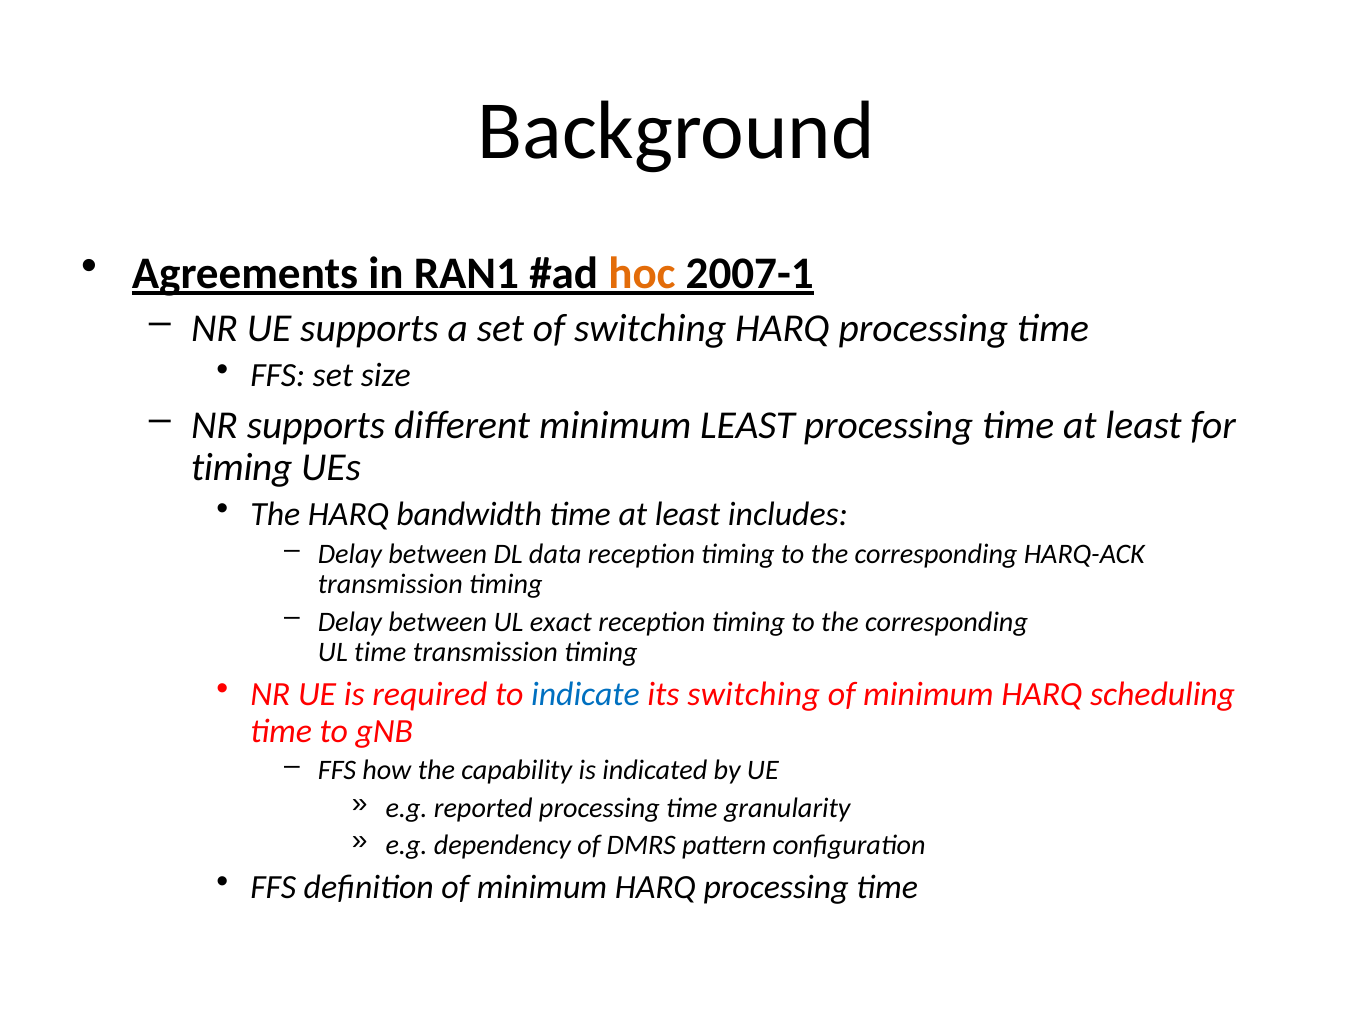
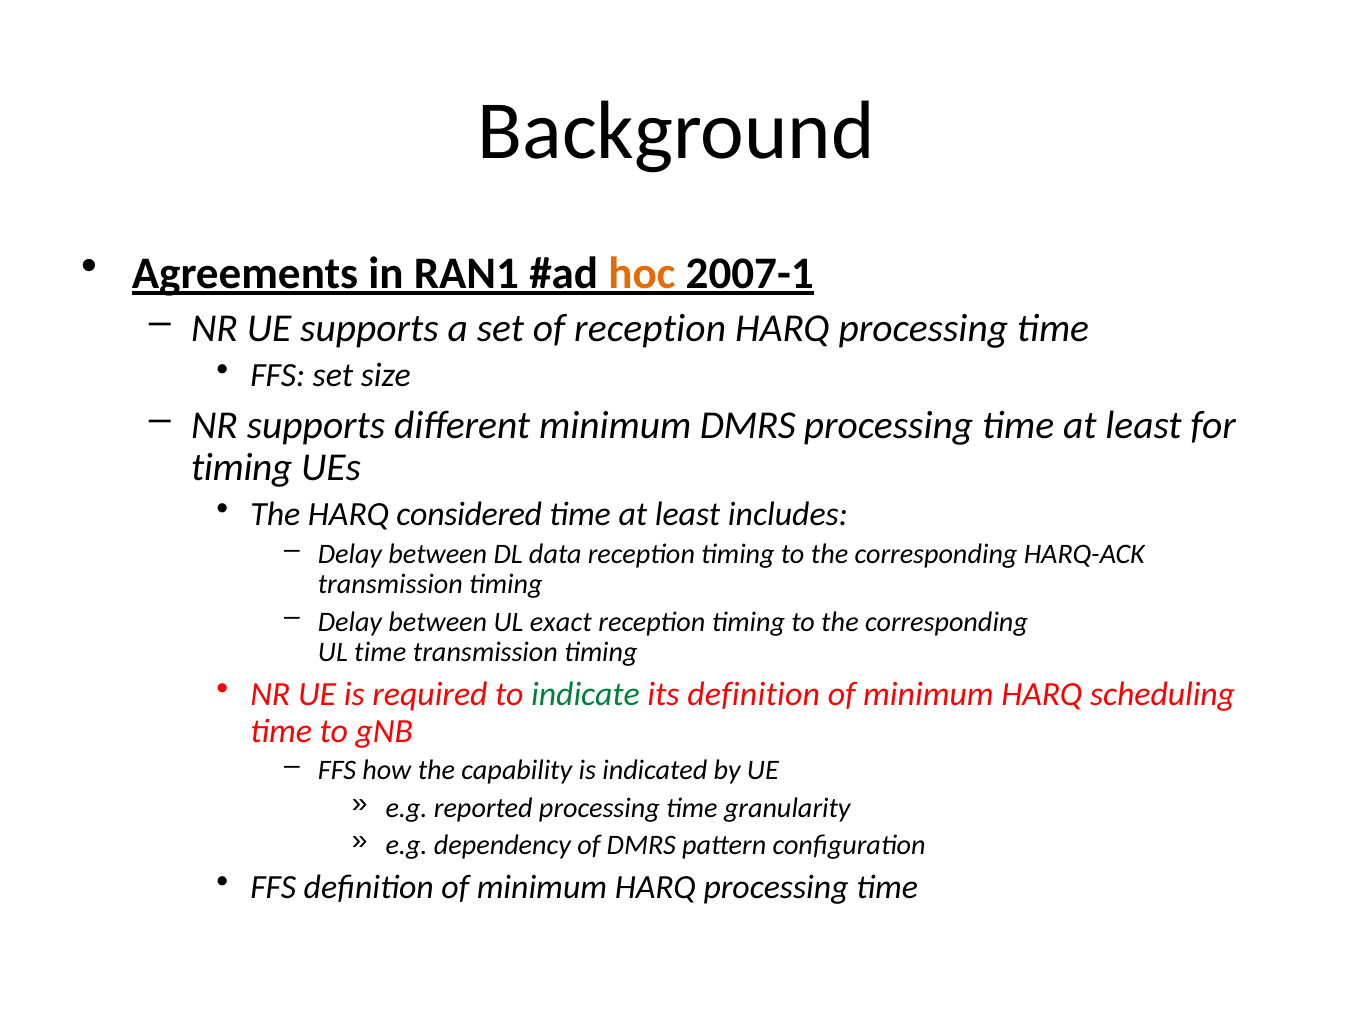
of switching: switching -> reception
minimum LEAST: LEAST -> DMRS
bandwidth: bandwidth -> considered
indicate colour: blue -> green
its switching: switching -> definition
